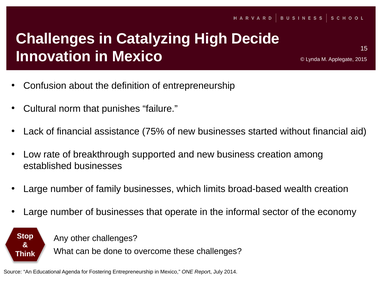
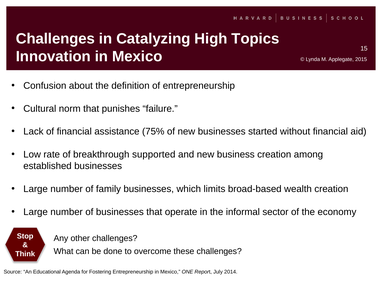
Decide: Decide -> Topics
